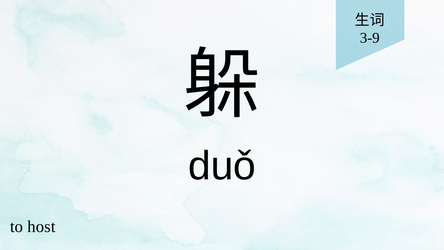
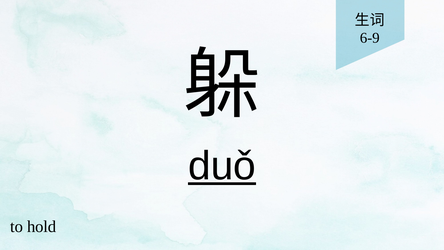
3-9: 3-9 -> 6-9
duǒ underline: none -> present
host: host -> hold
